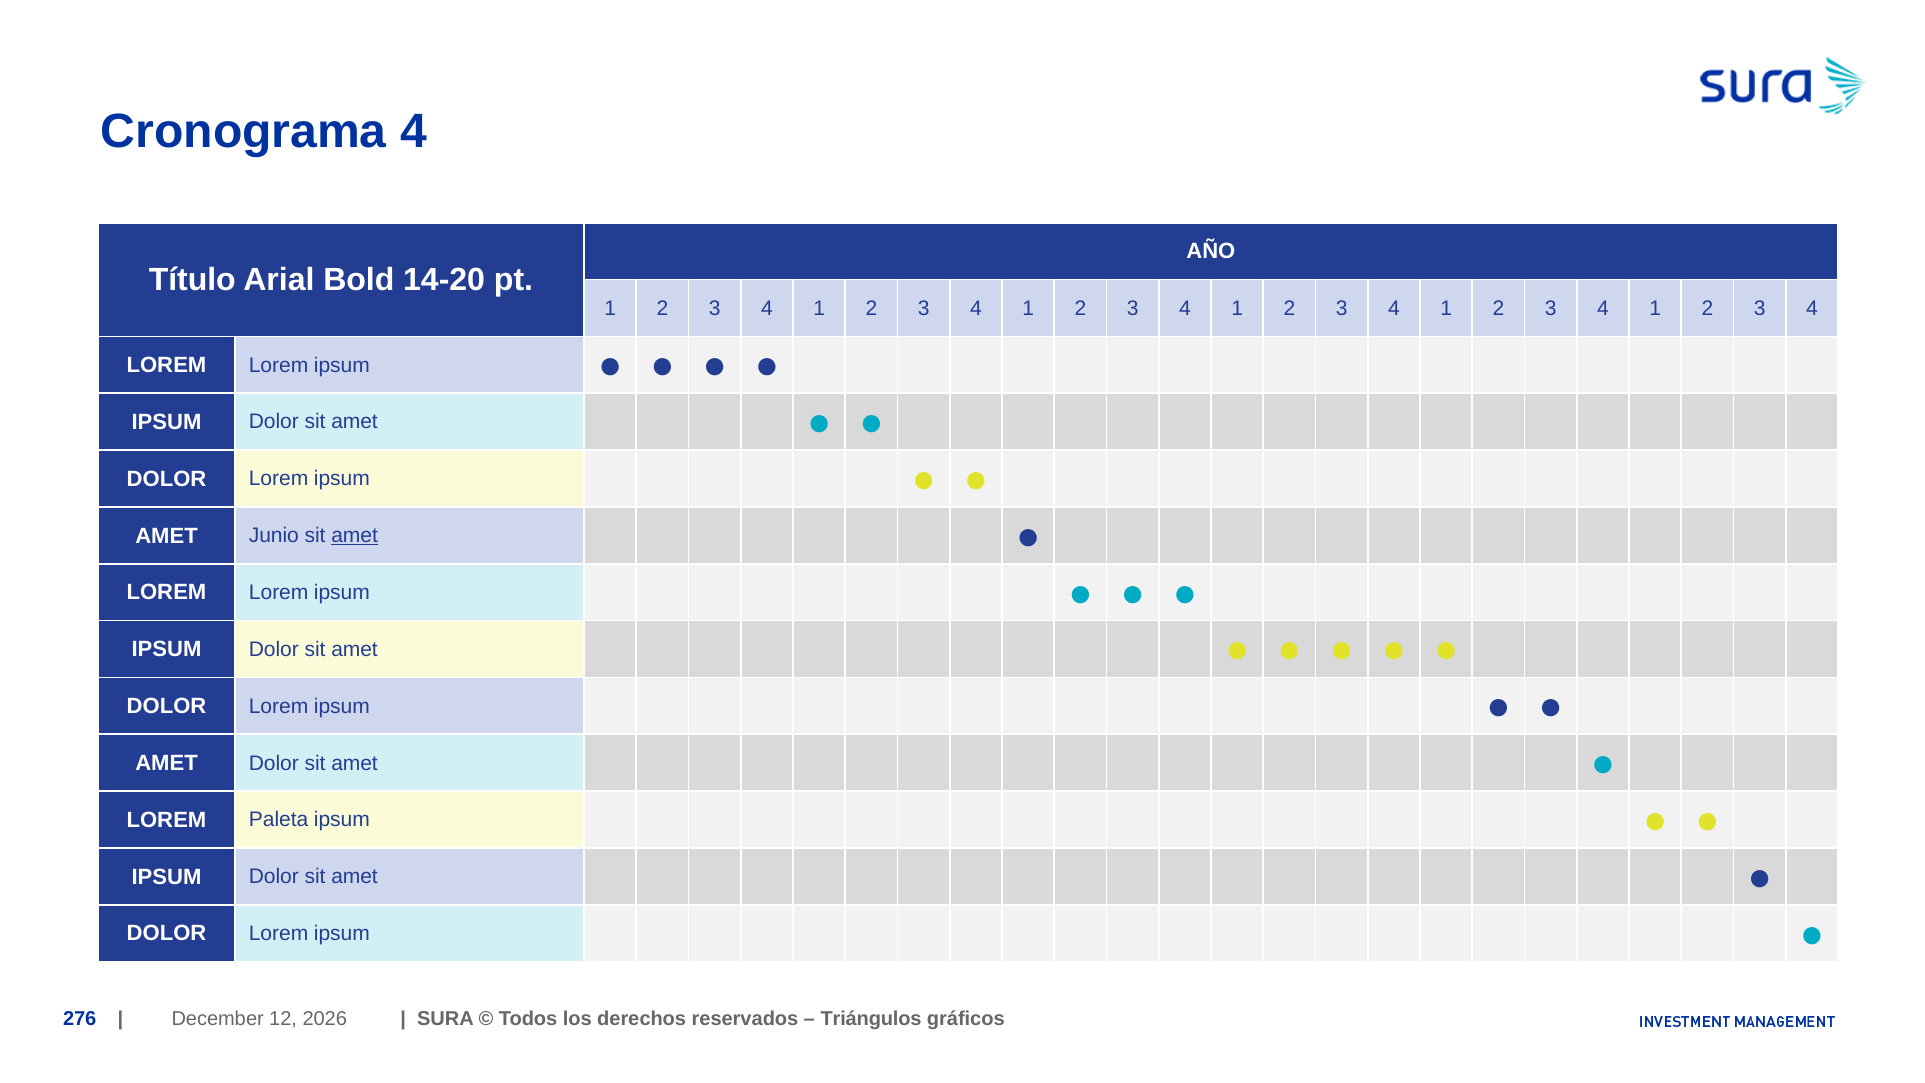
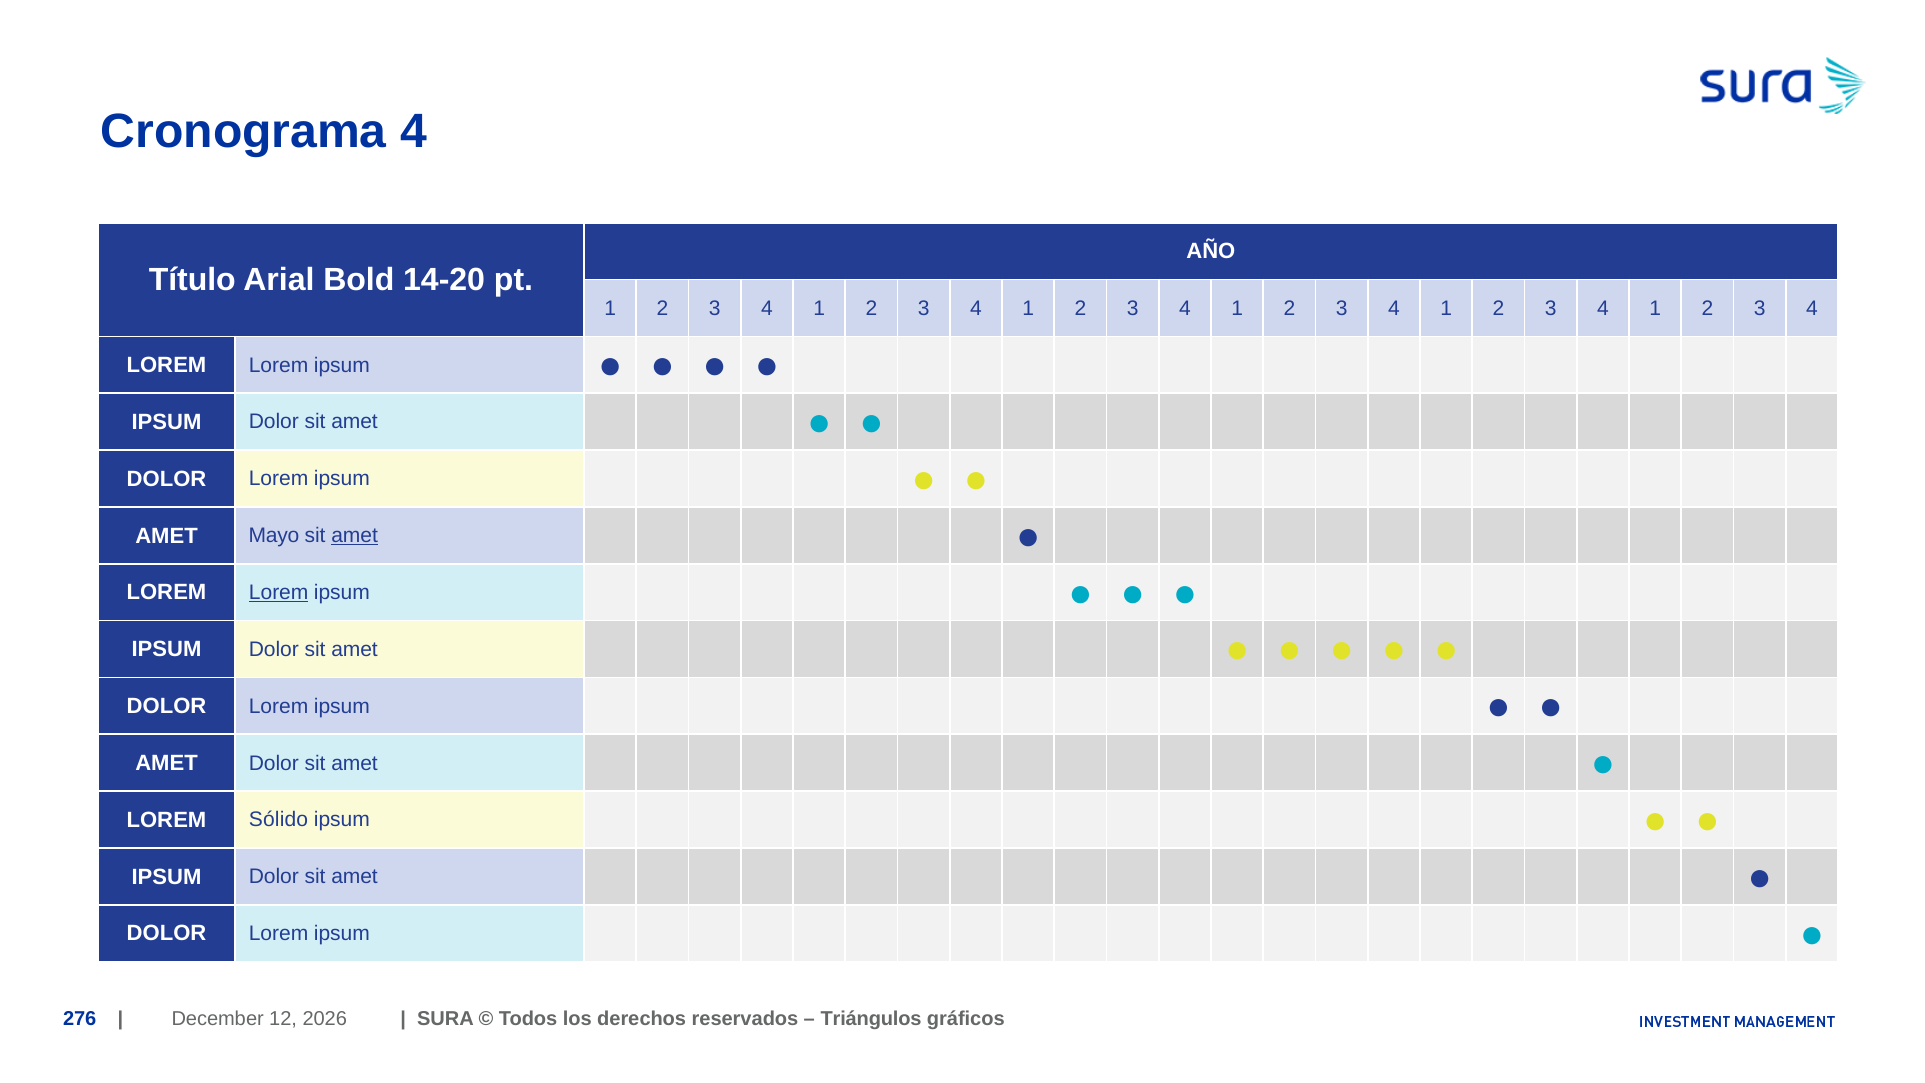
Junio: Junio -> Mayo
Lorem at (279, 593) underline: none -> present
Paleta: Paleta -> Sólido
